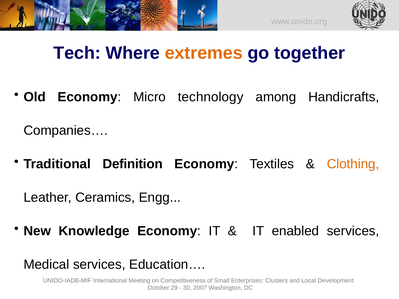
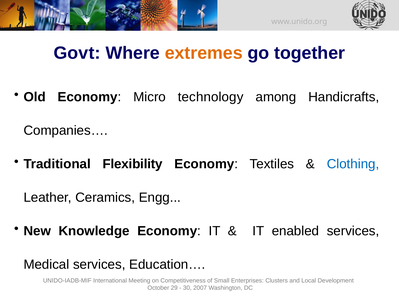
Tech at (77, 53): Tech -> Govt
Definition: Definition -> Flexibility
Clothing colour: orange -> blue
